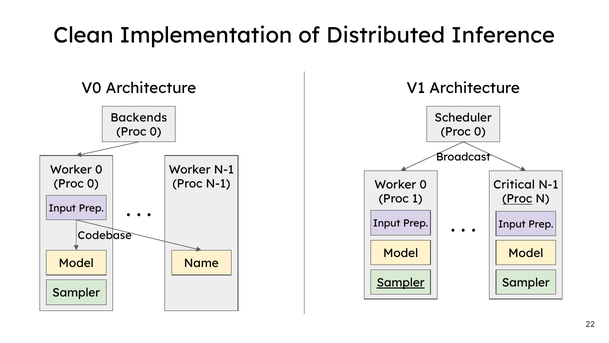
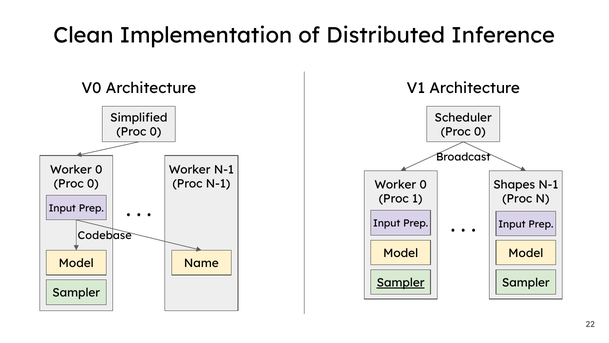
Backends: Backends -> Simplified
Critical: Critical -> Shapes
Proc at (517, 199) underline: present -> none
